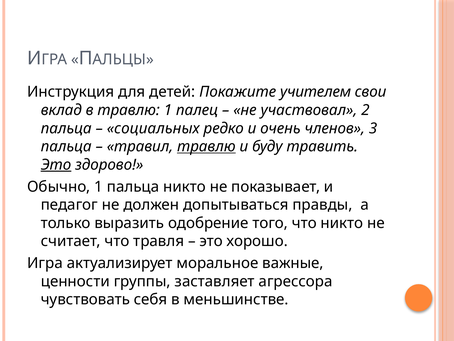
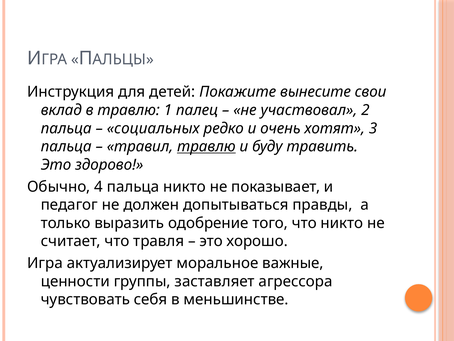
учителем: учителем -> вынесите
членов: членов -> хотят
Это at (56, 164) underline: present -> none
Обычно 1: 1 -> 4
